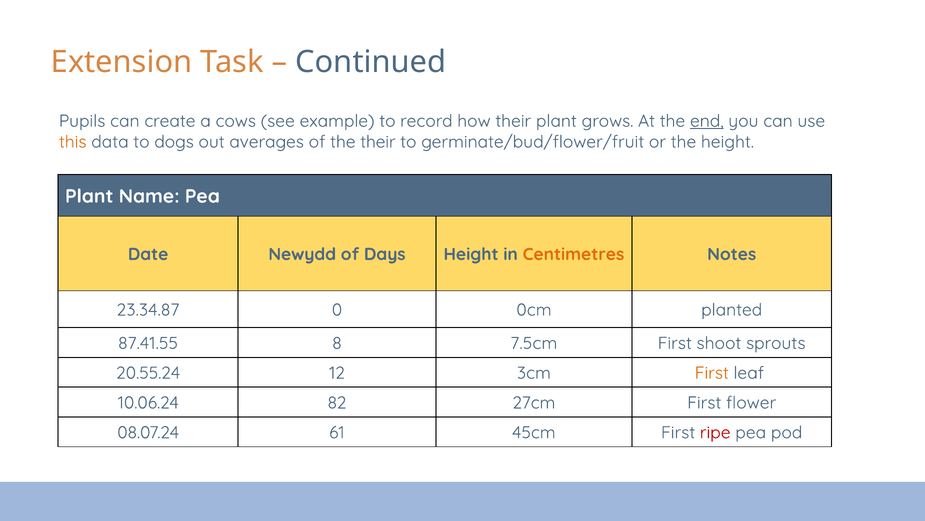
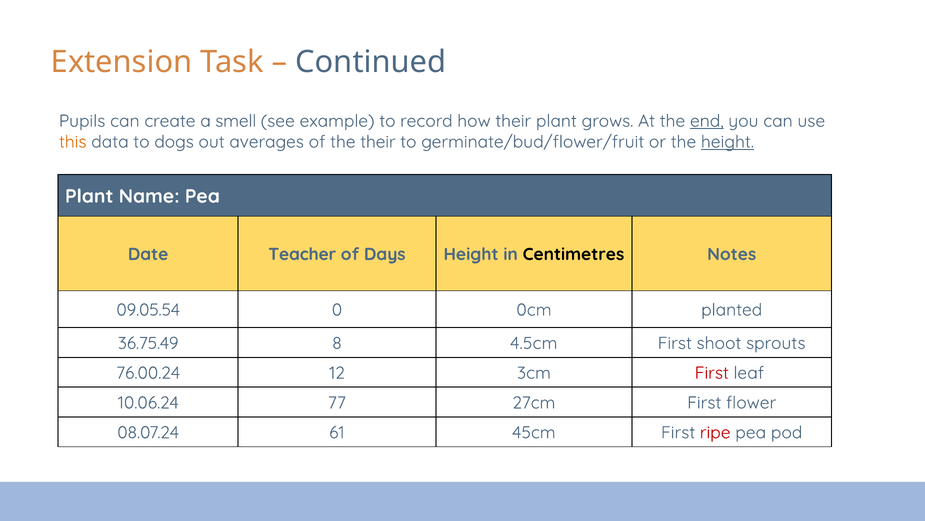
cows: cows -> smell
height at (727, 142) underline: none -> present
Newydd: Newydd -> Teacher
Centimetres colour: orange -> black
23.34.87: 23.34.87 -> 09.05.54
87.41.55: 87.41.55 -> 36.75.49
7.5cm: 7.5cm -> 4.5cm
20.55.24: 20.55.24 -> 76.00.24
First at (712, 373) colour: orange -> red
82: 82 -> 77
